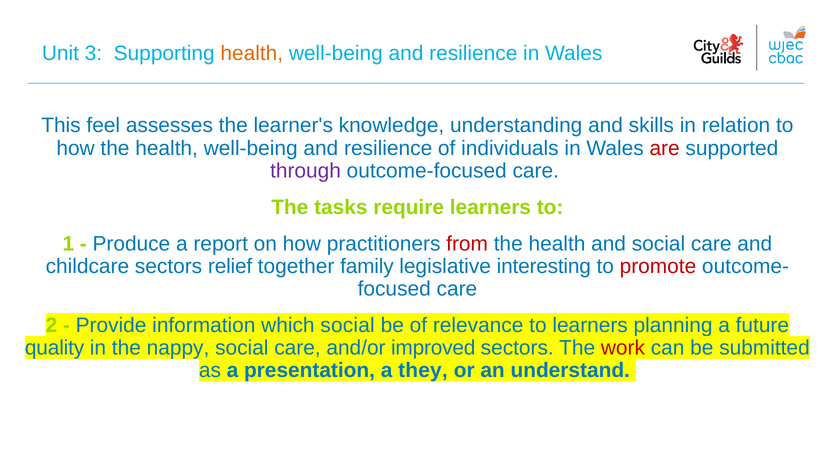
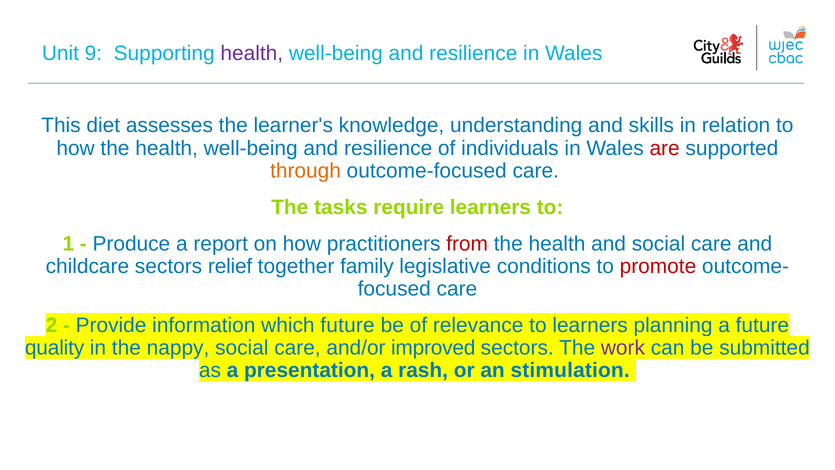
3: 3 -> 9
health at (252, 53) colour: orange -> purple
feel: feel -> diet
through colour: purple -> orange
interesting: interesting -> conditions
which social: social -> future
work colour: red -> purple
they: they -> rash
understand: understand -> stimulation
